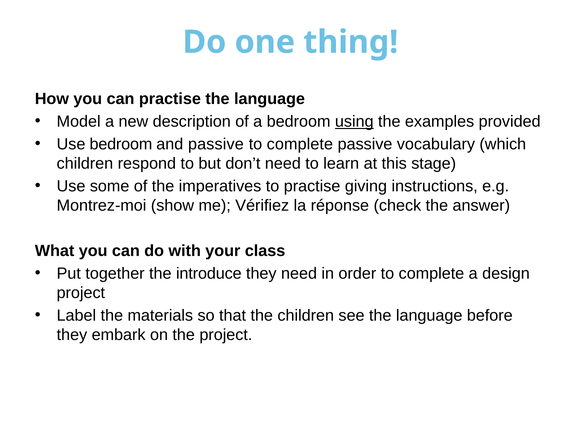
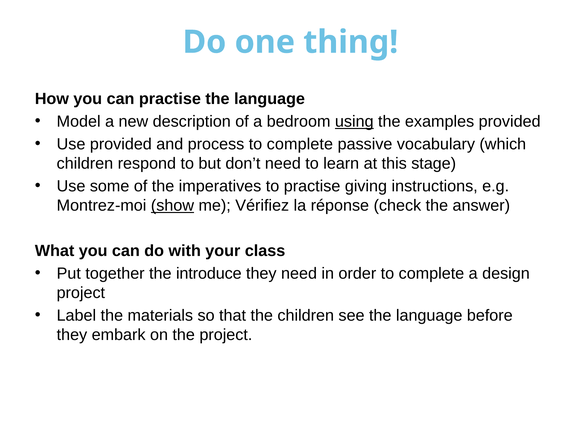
Use bedroom: bedroom -> provided
and passive: passive -> process
show underline: none -> present
